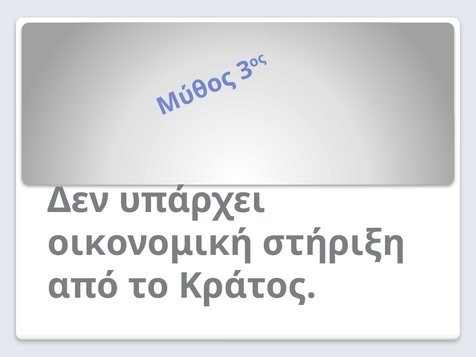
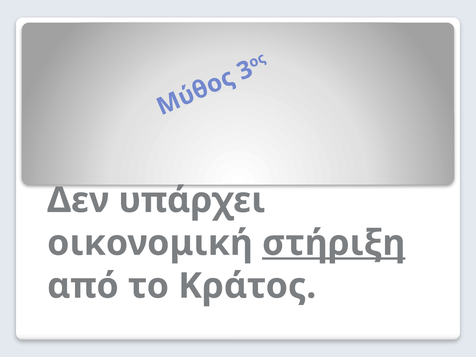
στήριξη underline: none -> present
